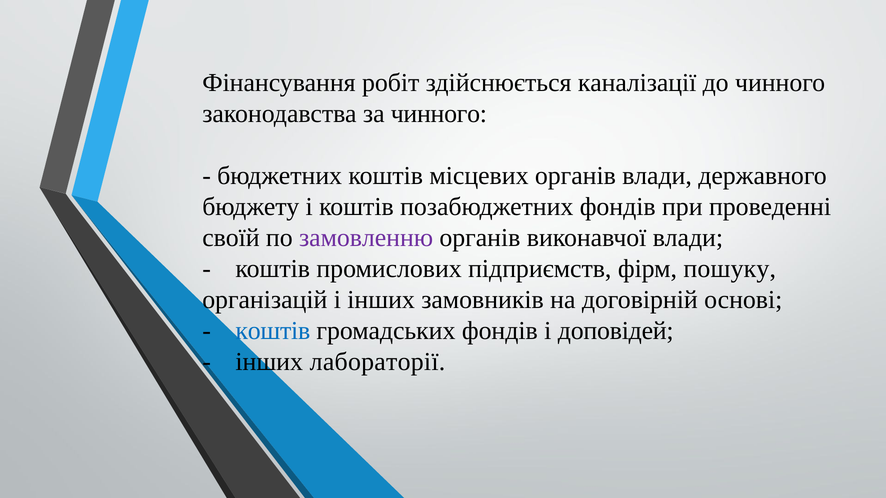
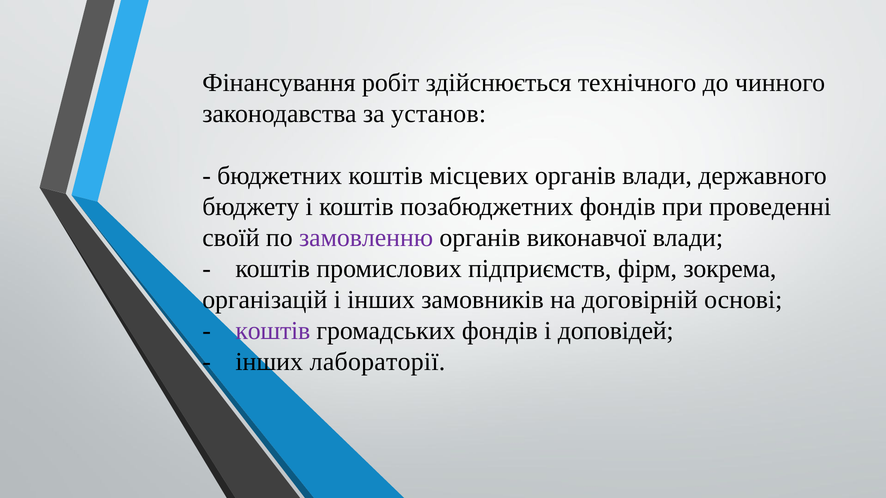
каналізації: каналізації -> технічного
за чинного: чинного -> установ
пошуку: пошуку -> зокрема
коштів at (273, 331) colour: blue -> purple
